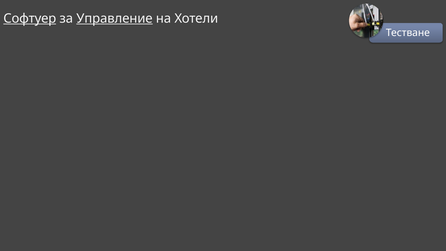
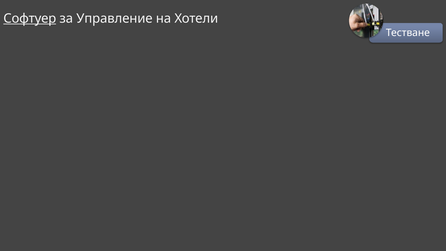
Управление underline: present -> none
